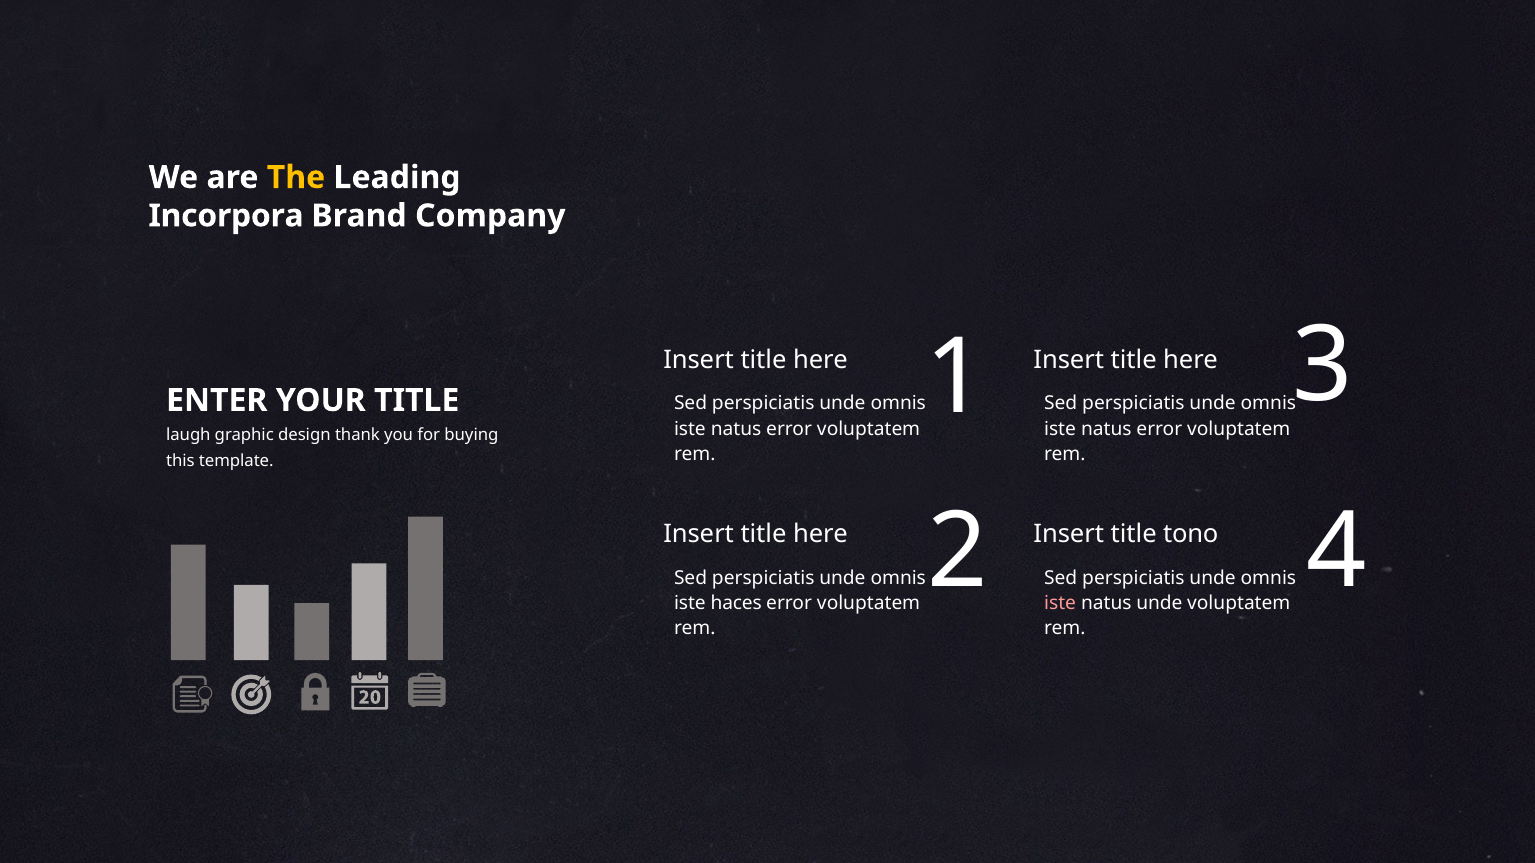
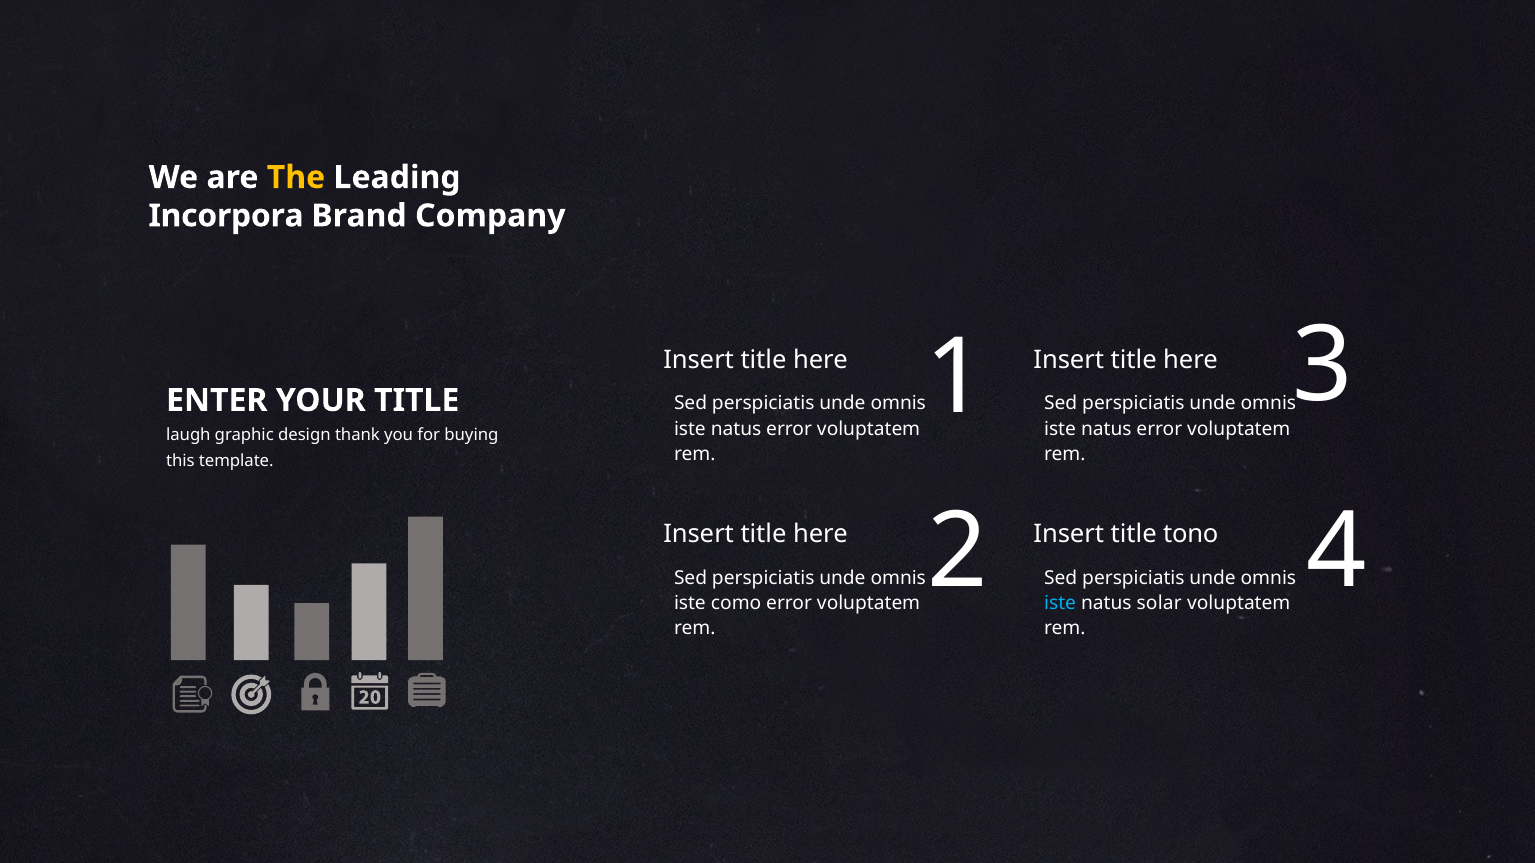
haces: haces -> como
iste at (1060, 603) colour: pink -> light blue
natus unde: unde -> solar
